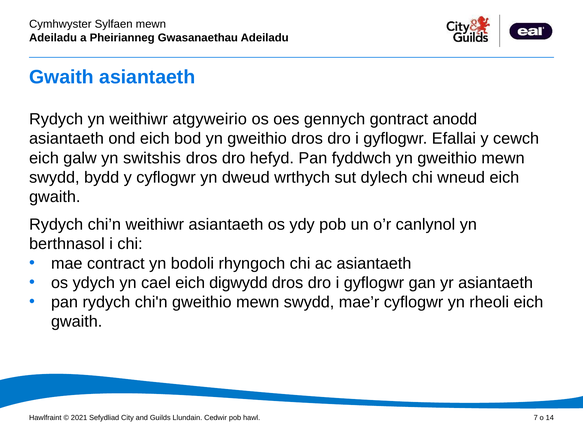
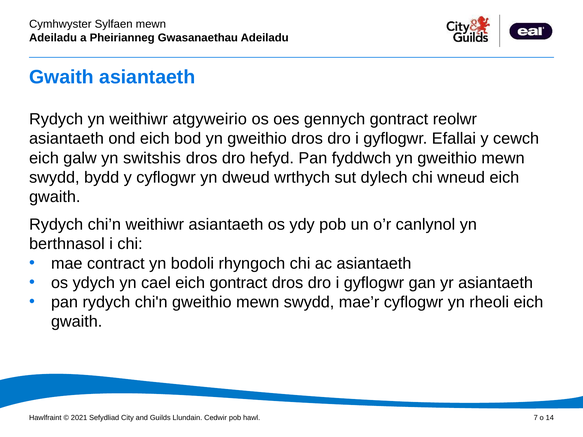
anodd: anodd -> reolwr
eich digwydd: digwydd -> gontract
